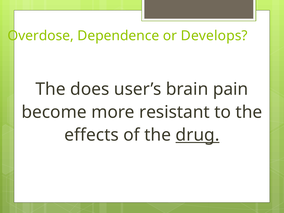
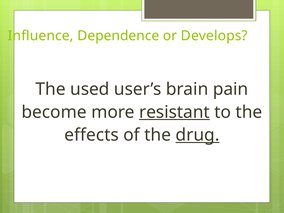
Overdose: Overdose -> Influence
does: does -> used
resistant underline: none -> present
